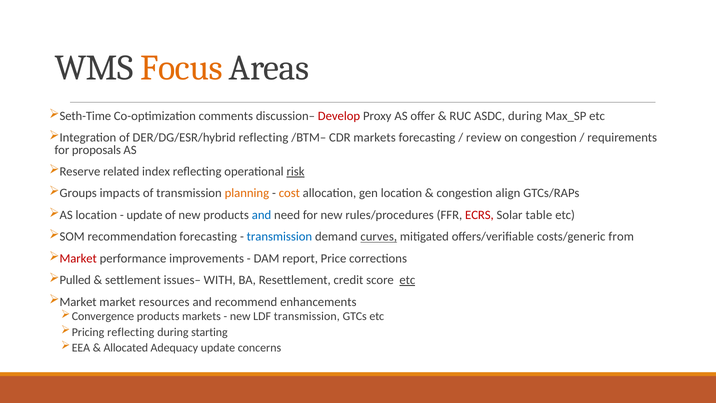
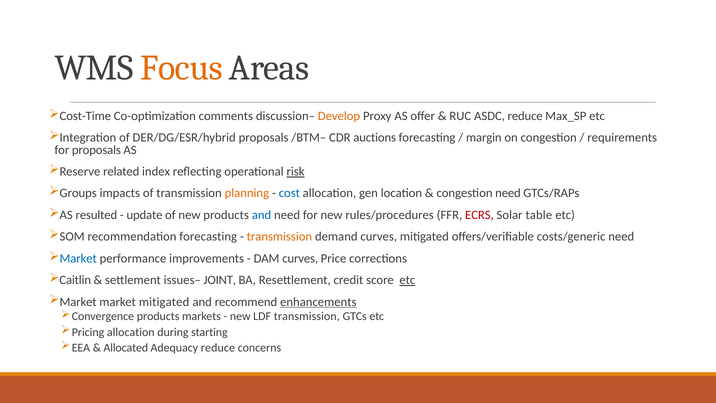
Seth-Time: Seth-Time -> Cost-Time
Develop colour: red -> orange
ASDC during: during -> reduce
DER/DG/ESR/hybrid reflecting: reflecting -> proposals
CDR markets: markets -> auctions
review: review -> margin
cost colour: orange -> blue
congestion align: align -> need
AS location: location -> resulted
transmission at (279, 237) colour: blue -> orange
curves at (379, 237) underline: present -> none
costs/generic from: from -> need
Market at (78, 258) colour: red -> blue
DAM report: report -> curves
Pulled: Pulled -> Caitlin
WITH: WITH -> JOINT
market resources: resources -> mitigated
enhancements underline: none -> present
reflecting at (131, 332): reflecting -> allocation
Adequacy update: update -> reduce
